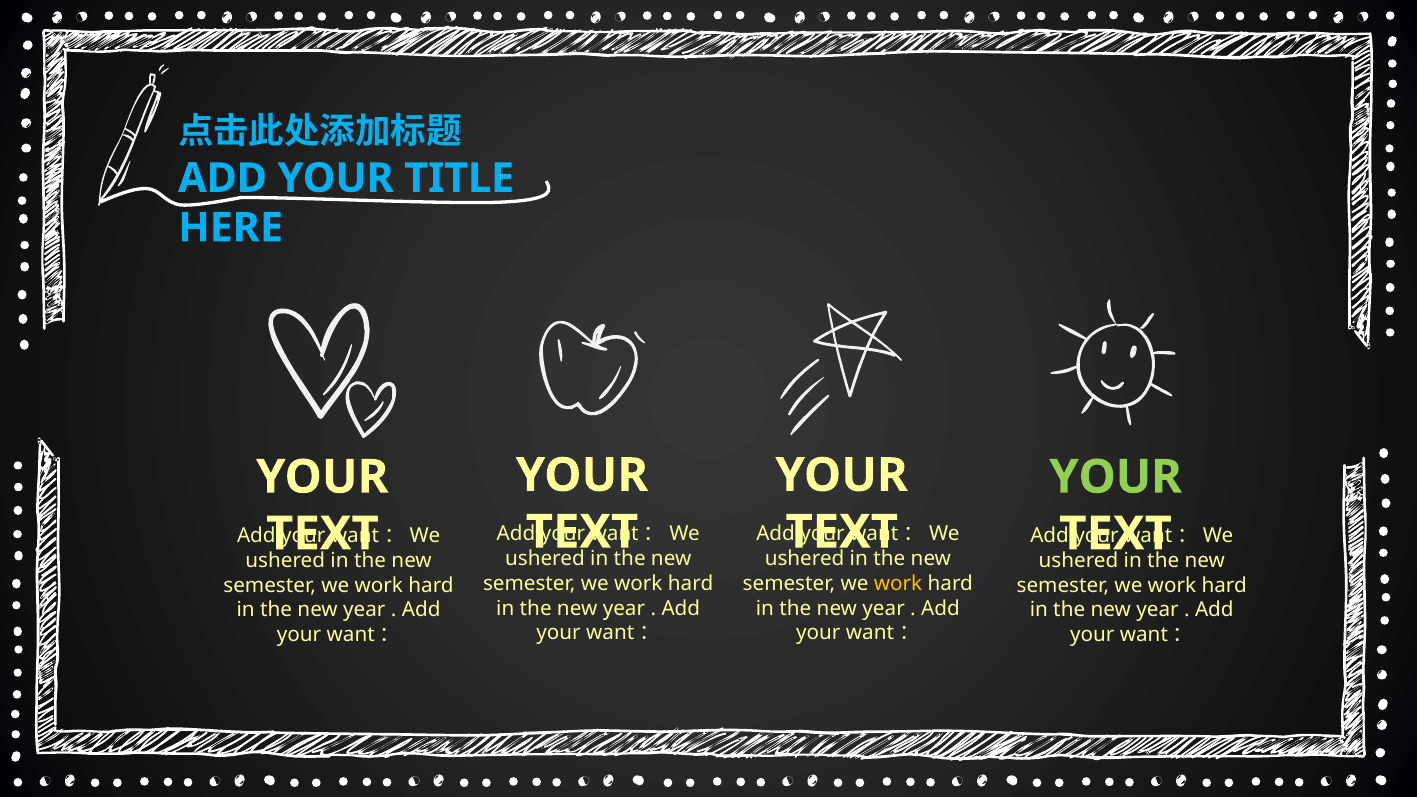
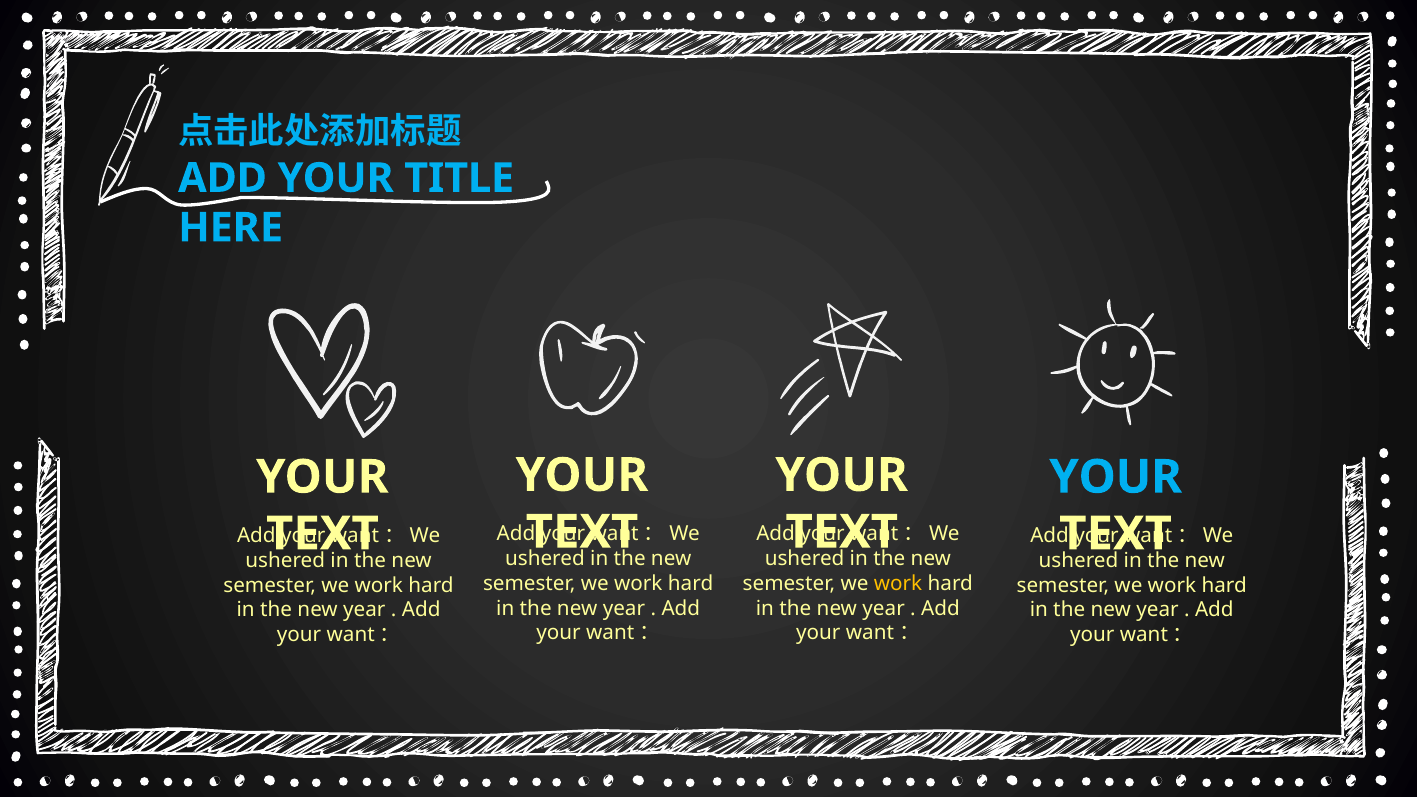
YOUR at (1116, 477) colour: light green -> light blue
